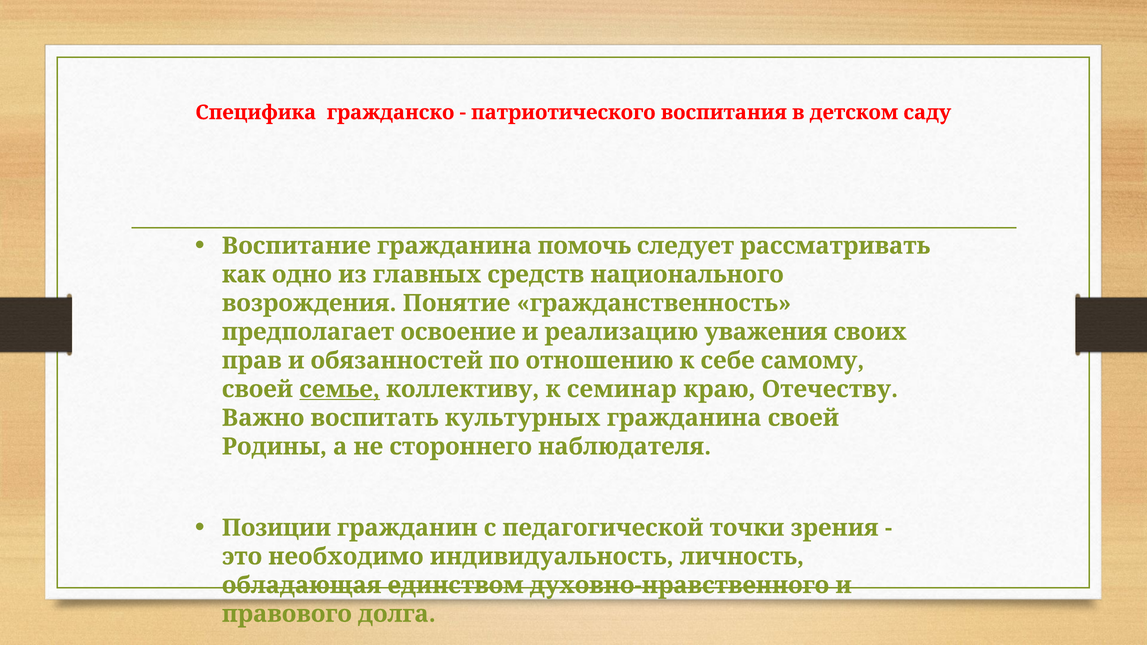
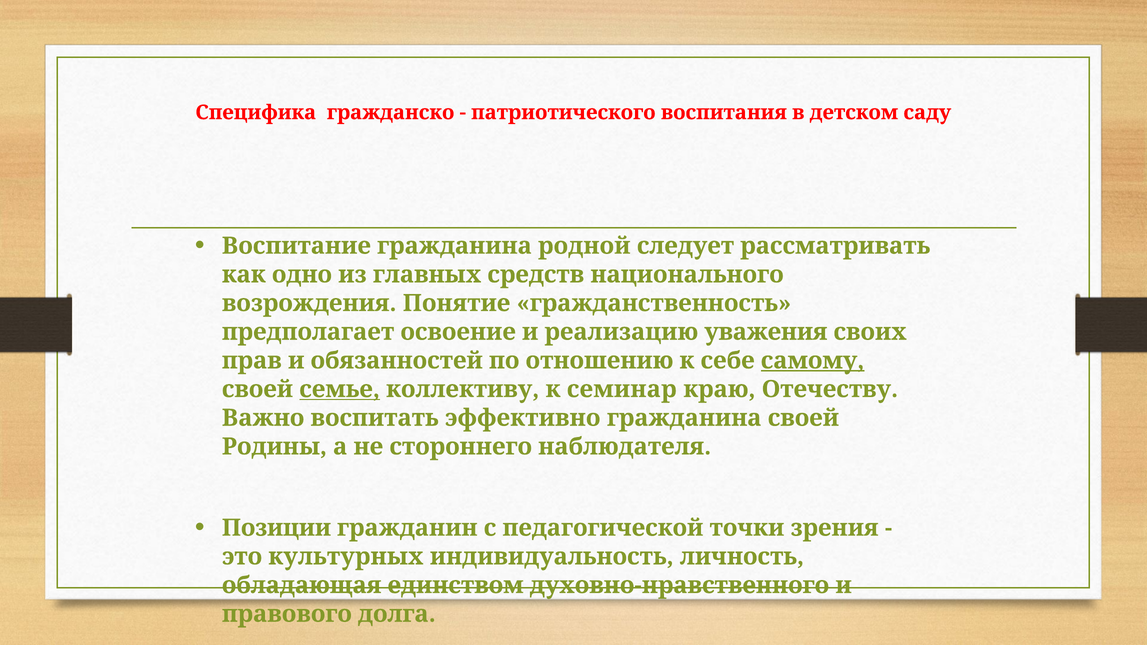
помочь: помочь -> родной
самому underline: none -> present
культурных: культурных -> эффективно
необходимо: необходимо -> культурных
